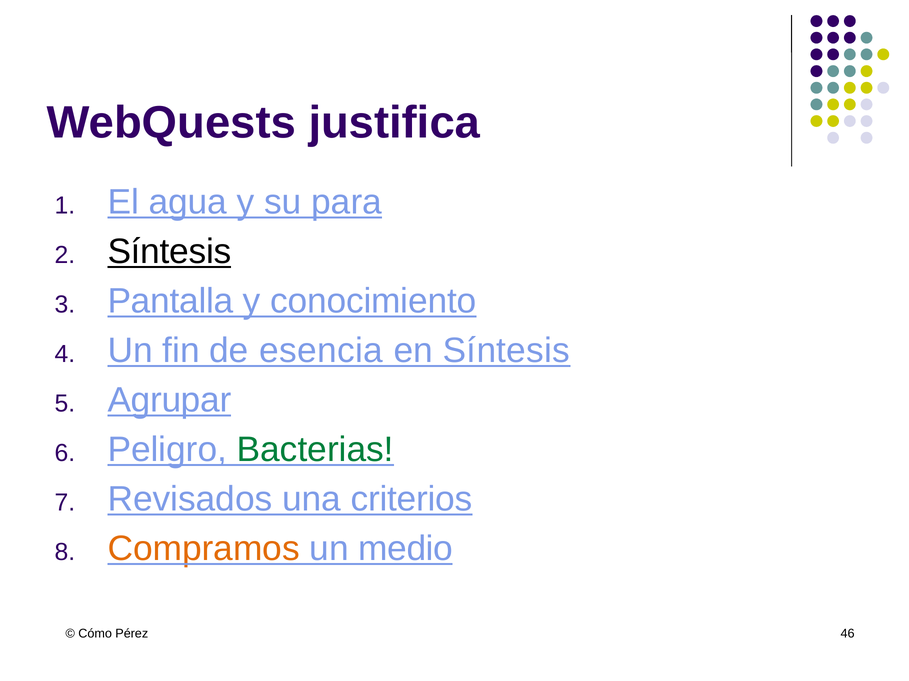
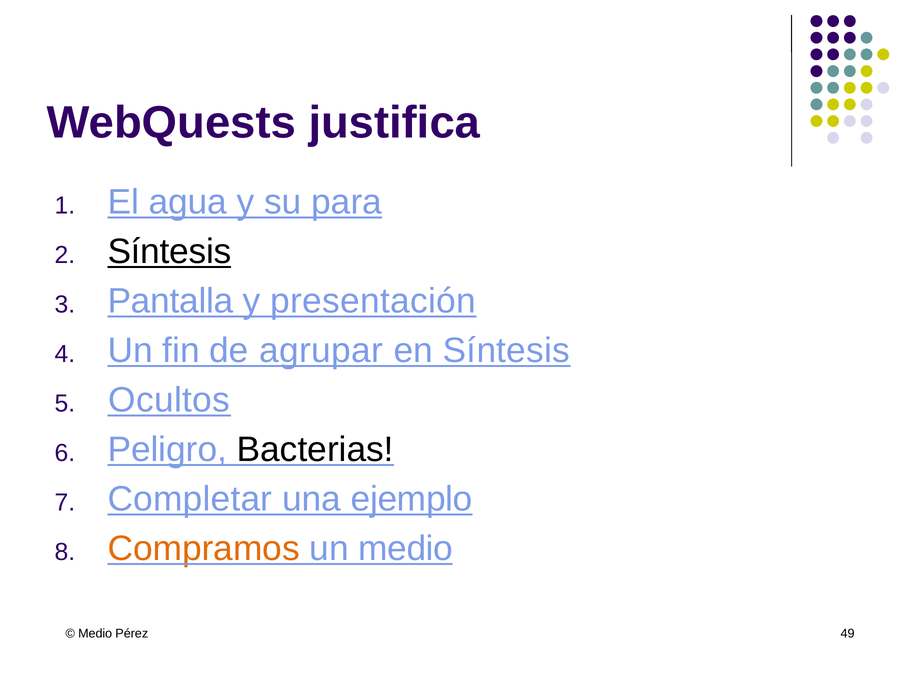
conocimiento: conocimiento -> presentación
esencia: esencia -> agrupar
Agrupar: Agrupar -> Ocultos
Bacterias colour: green -> black
Revisados: Revisados -> Completar
criterios: criterios -> ejemplo
Cómo at (95, 634): Cómo -> Medio
46: 46 -> 49
